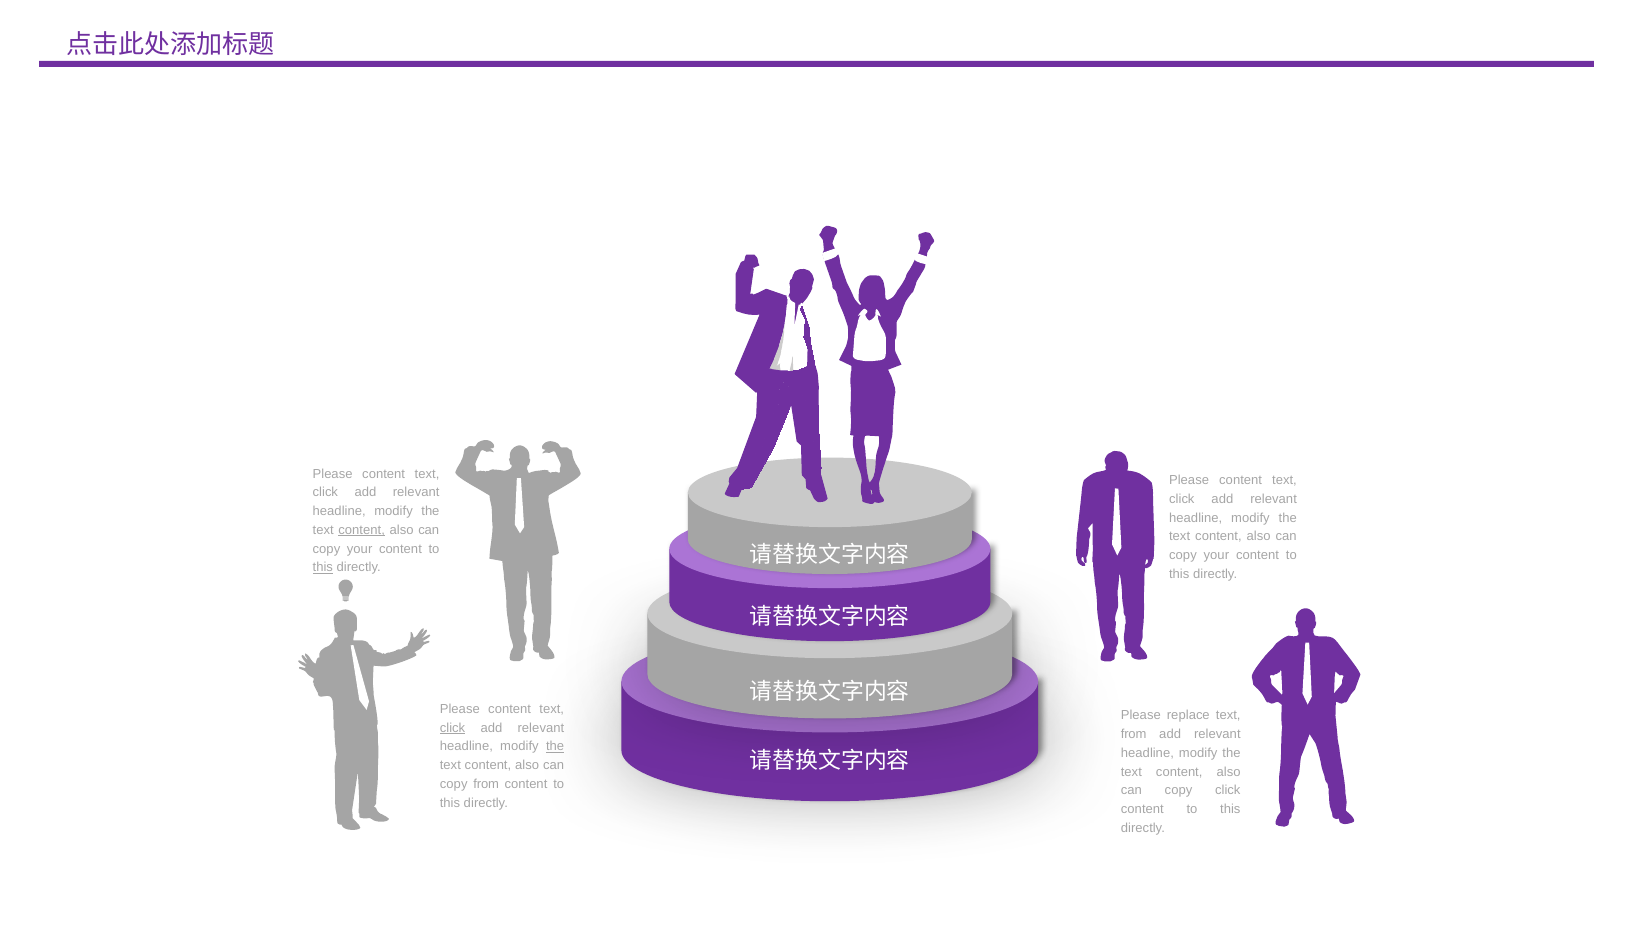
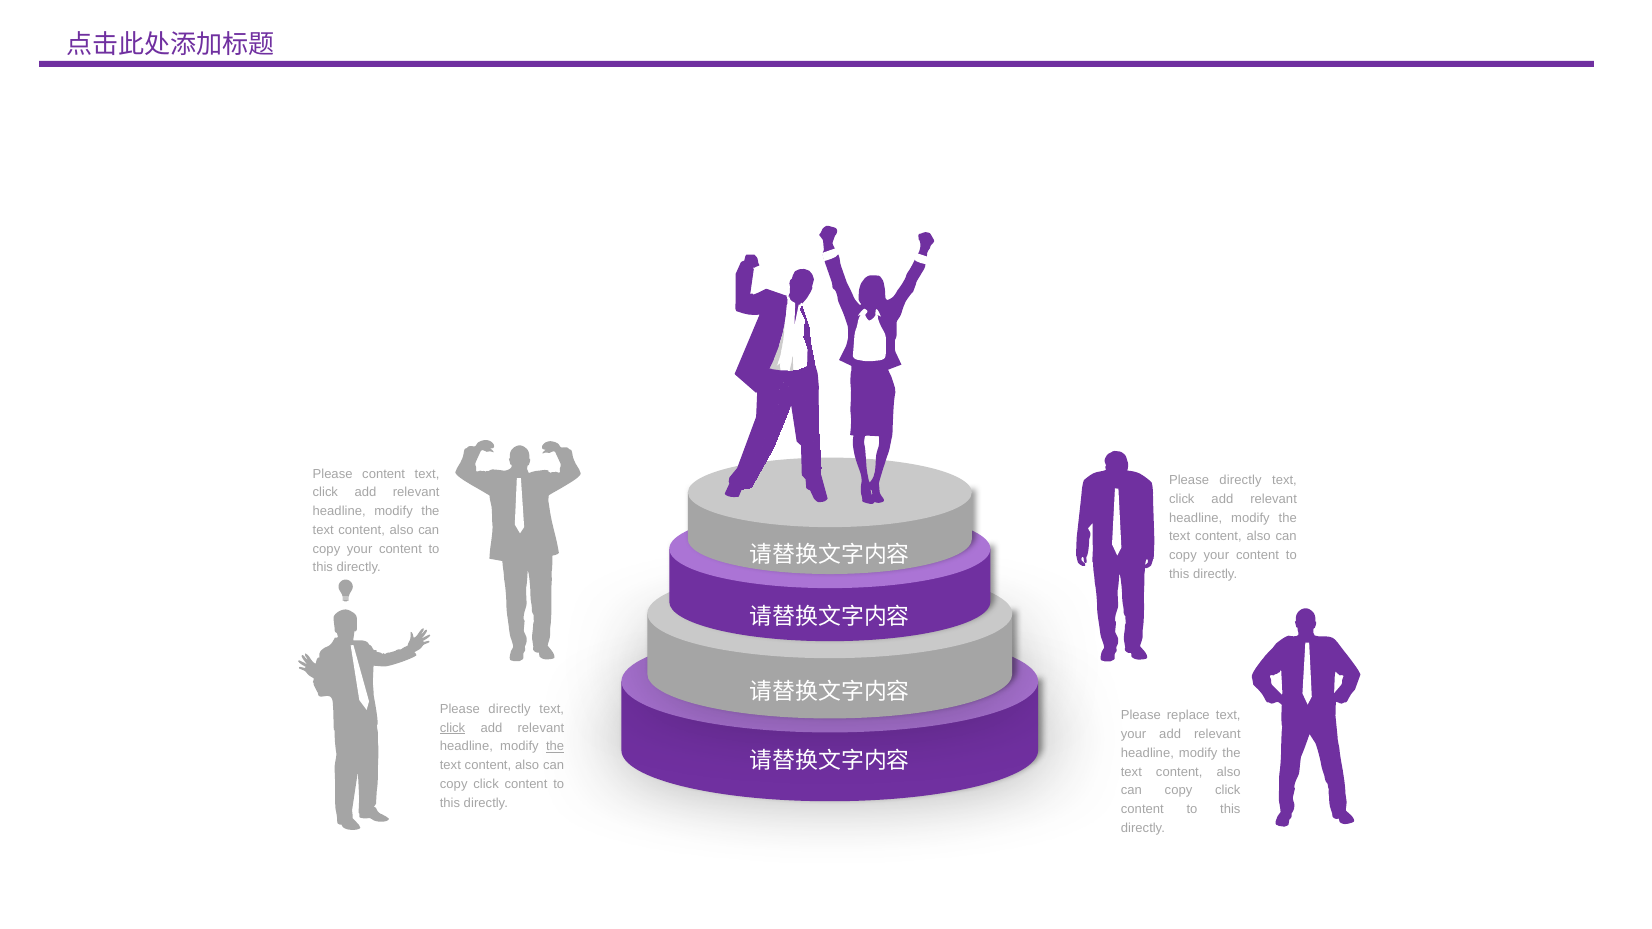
content at (1241, 480): content -> directly
content at (362, 530) underline: present -> none
this at (323, 568) underline: present -> none
content at (510, 709): content -> directly
from at (1134, 734): from -> your
from at (486, 784): from -> click
